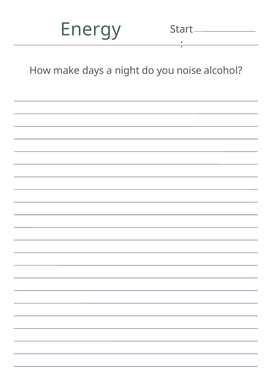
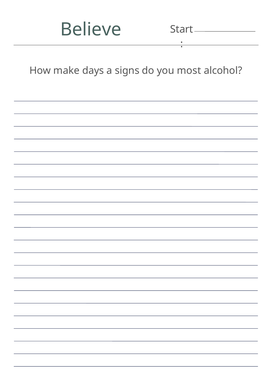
Energy: Energy -> Believe
night: night -> signs
noise: noise -> most
